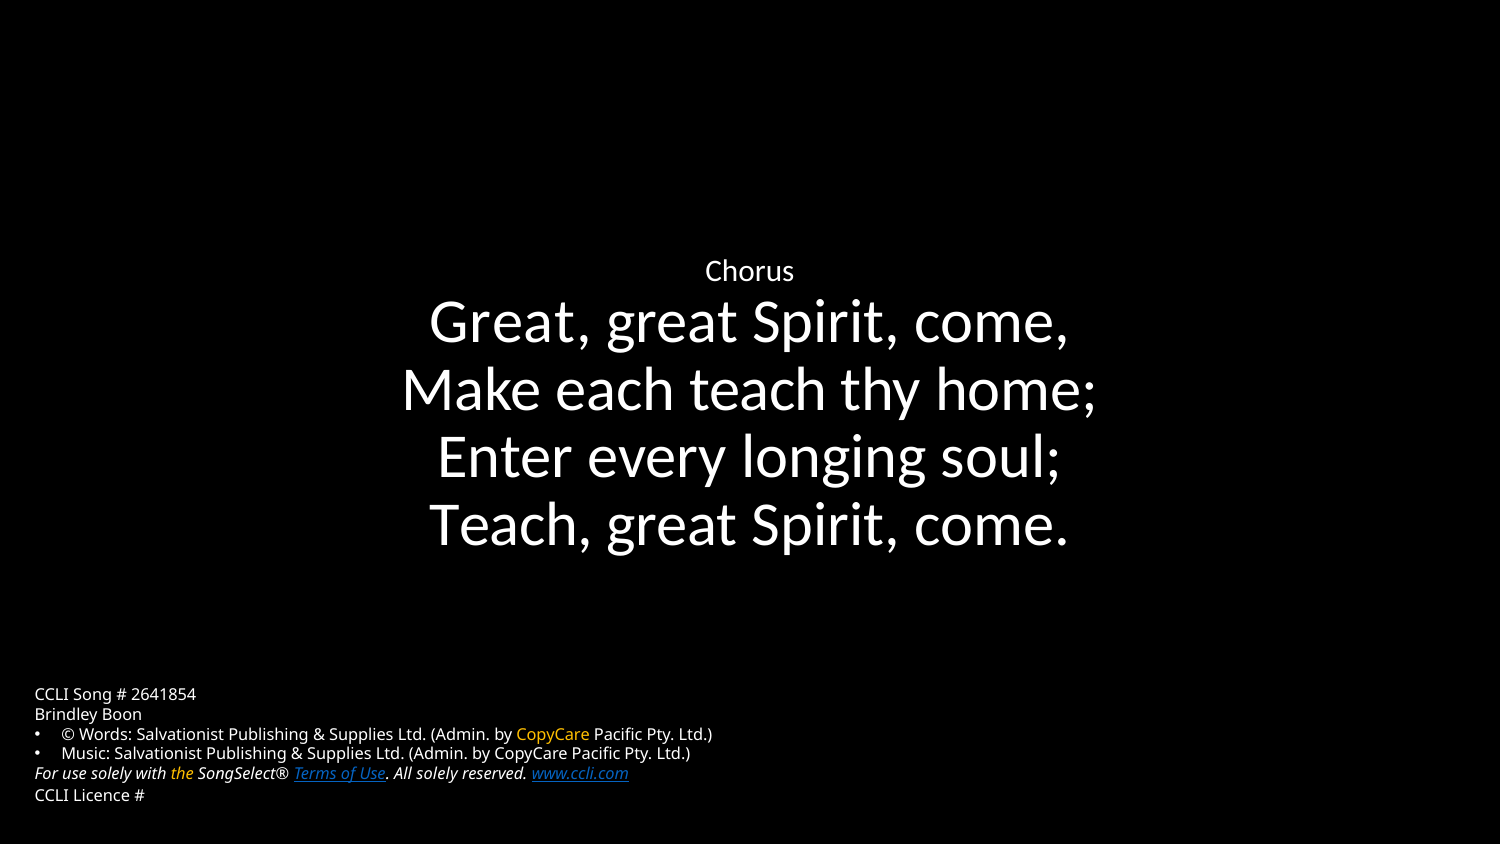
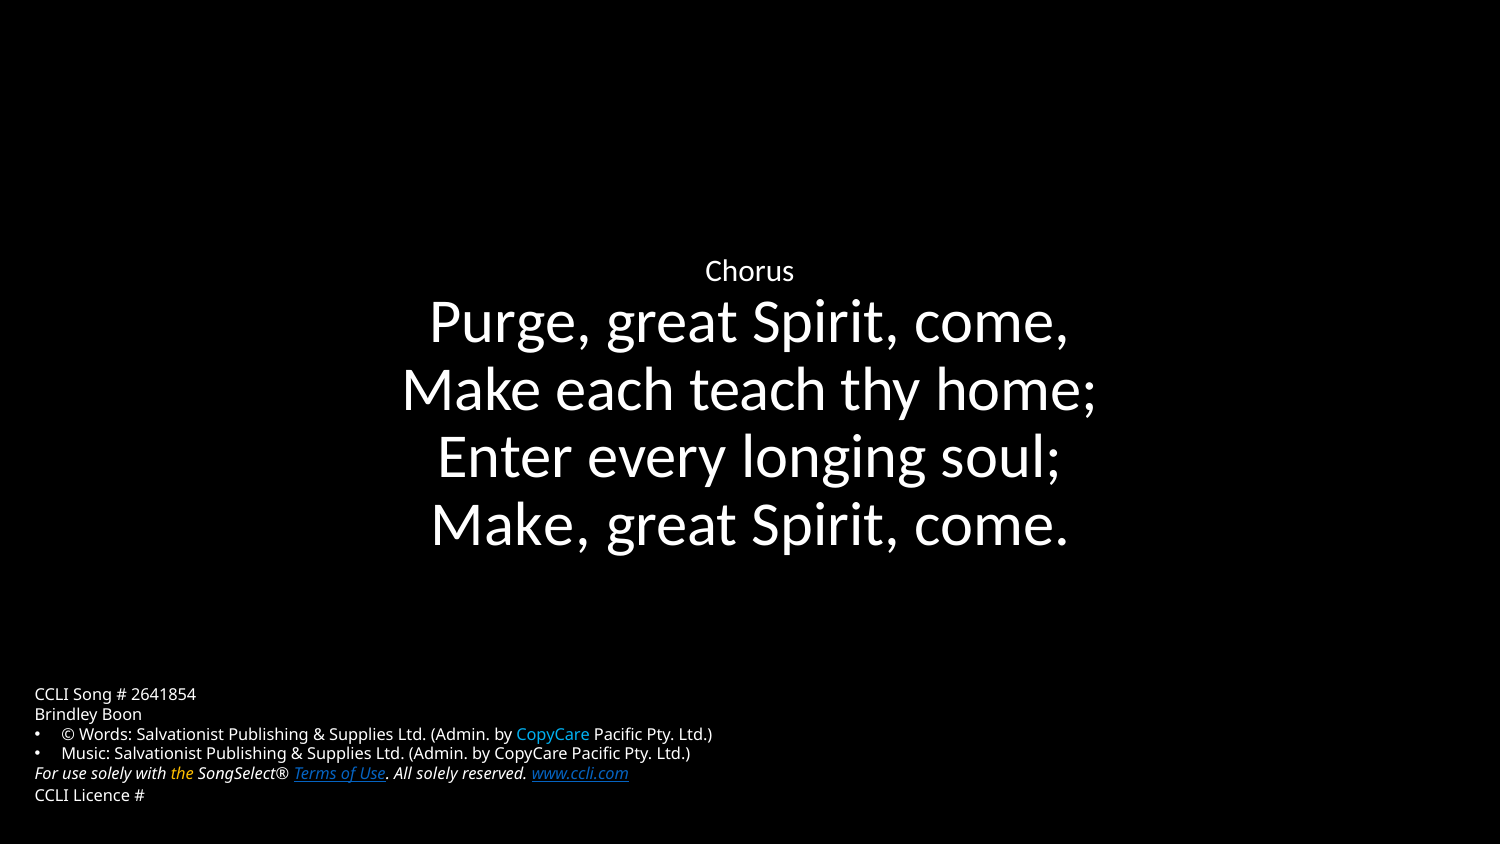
Great at (511, 322): Great -> Purge
Teach at (511, 524): Teach -> Make
CopyCare at (553, 735) colour: yellow -> light blue
